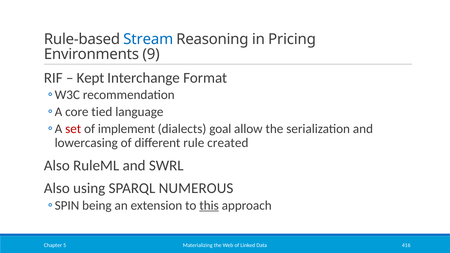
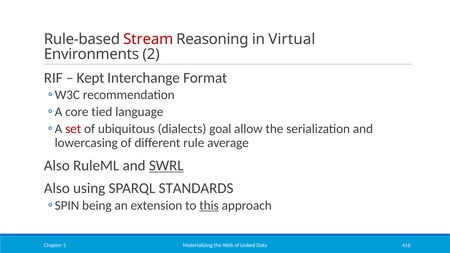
Stream colour: blue -> red
Pricing: Pricing -> Virtual
9: 9 -> 2
implement: implement -> ubiquitous
created: created -> average
SWRL underline: none -> present
NUMEROUS: NUMEROUS -> STANDARDS
